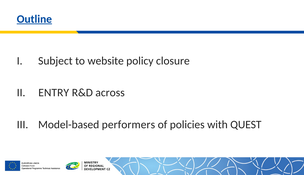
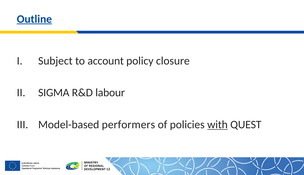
website: website -> account
ENTRY: ENTRY -> SIGMA
across: across -> labour
with underline: none -> present
